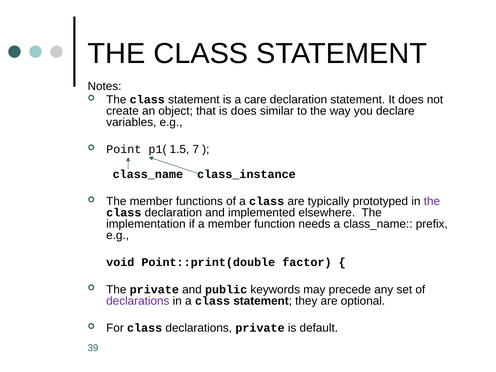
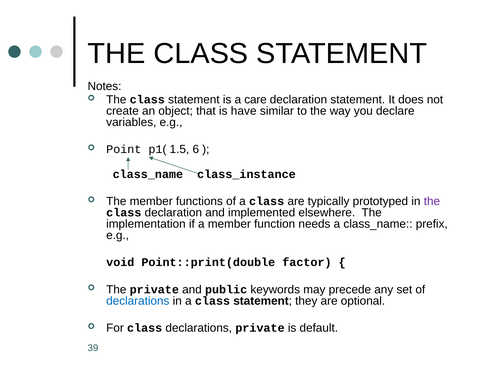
is does: does -> have
7: 7 -> 6
declarations at (138, 301) colour: purple -> blue
